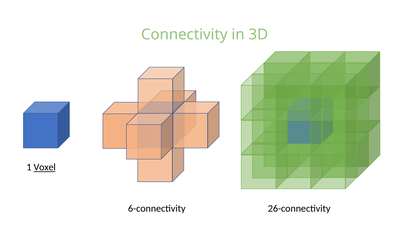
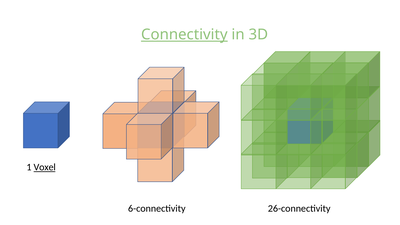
Connectivity underline: none -> present
